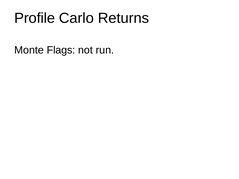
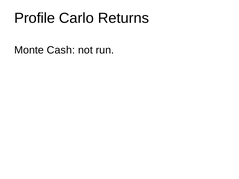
Flags: Flags -> Cash
